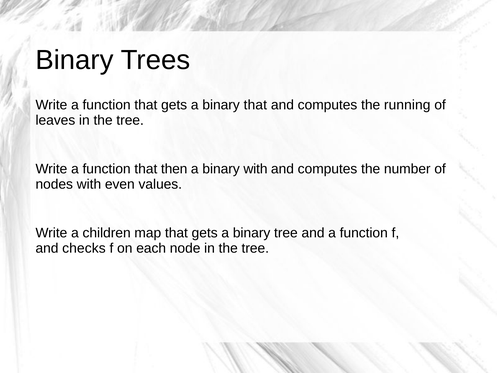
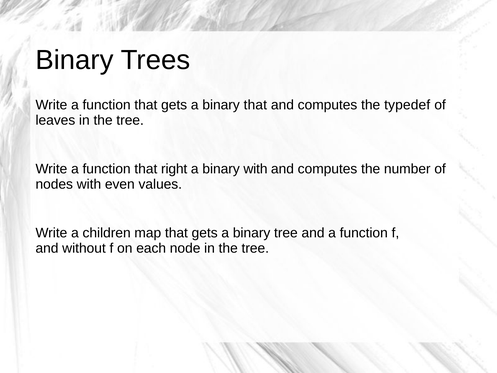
running: running -> typedef
then: then -> right
checks: checks -> without
